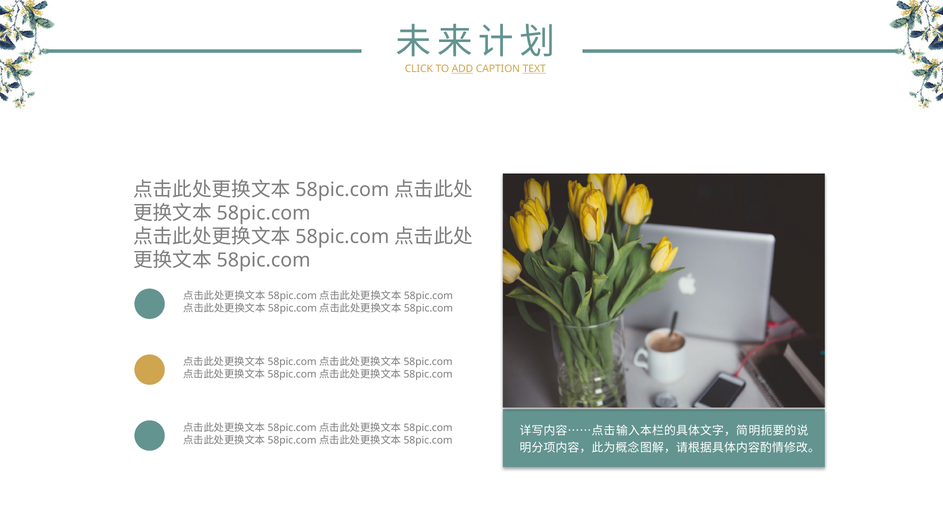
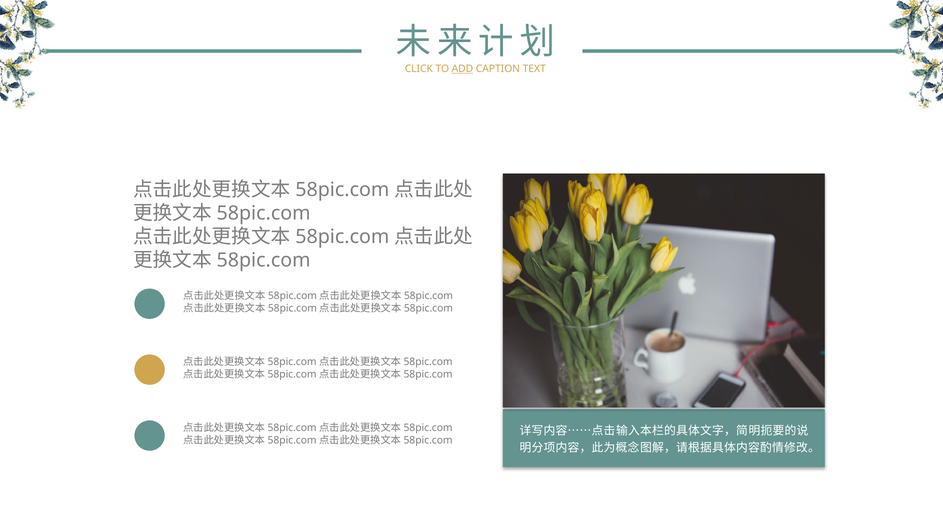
TEXT underline: present -> none
